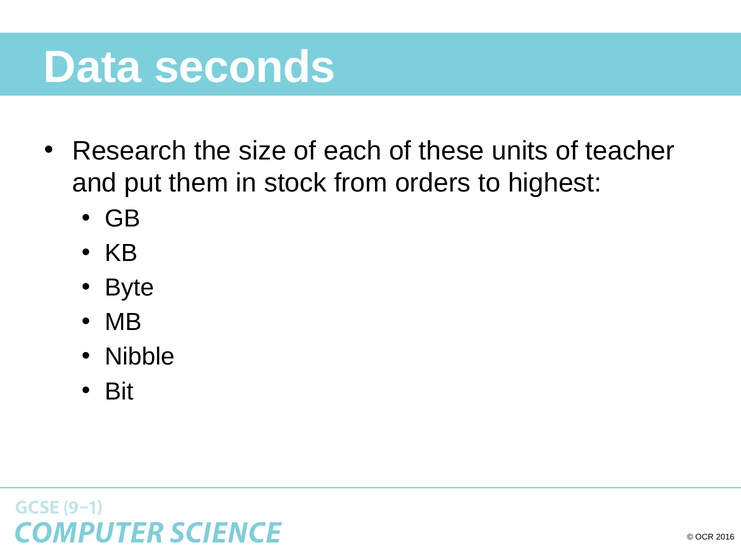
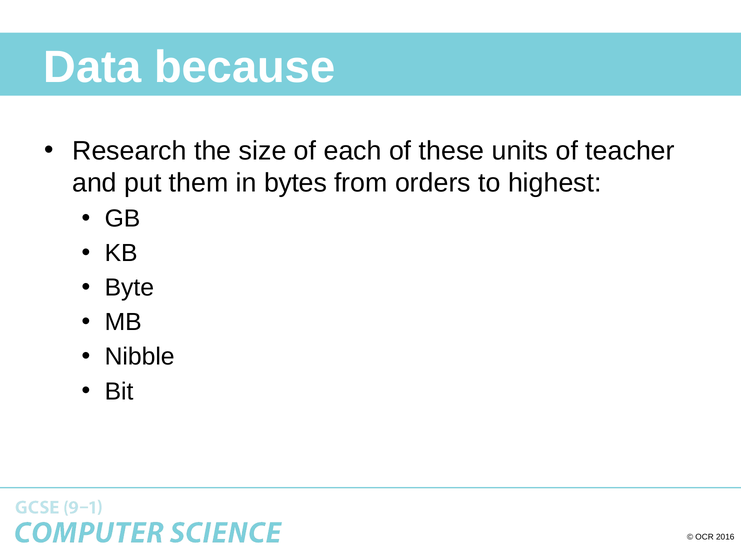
seconds: seconds -> because
stock: stock -> bytes
